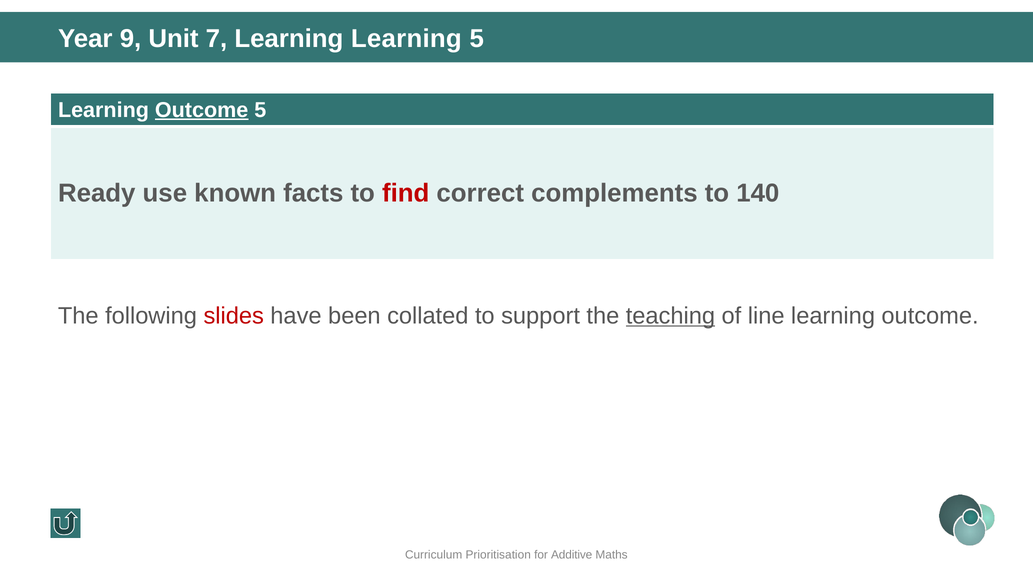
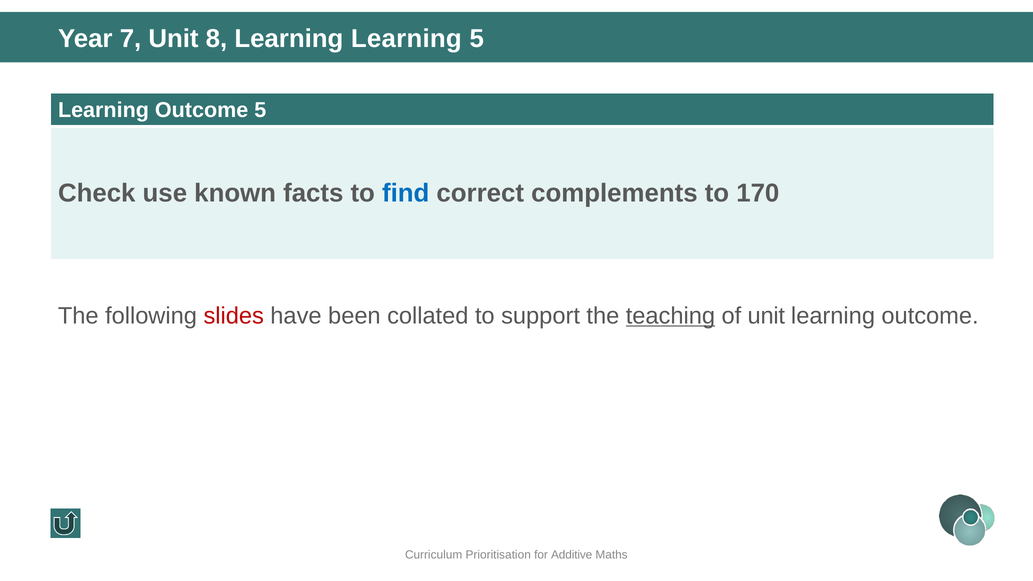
9: 9 -> 7
7: 7 -> 8
Outcome at (202, 110) underline: present -> none
Ready: Ready -> Check
find colour: red -> blue
140: 140 -> 170
of line: line -> unit
